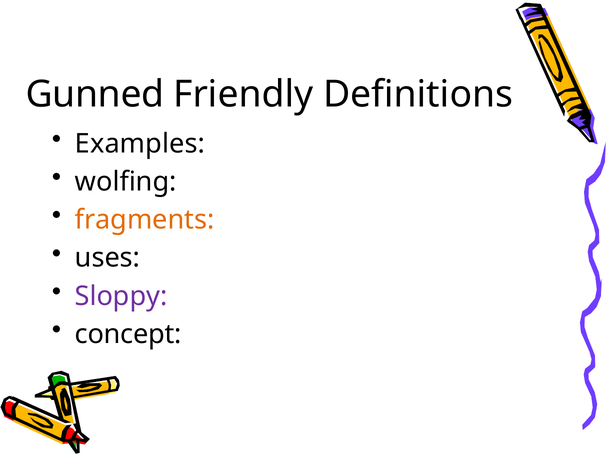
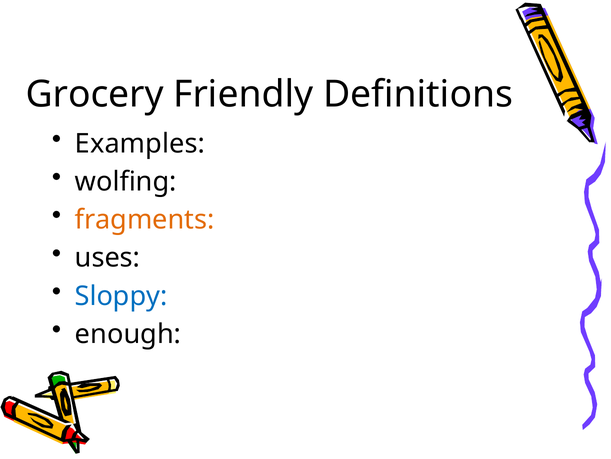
Gunned: Gunned -> Grocery
Sloppy colour: purple -> blue
concept: concept -> enough
